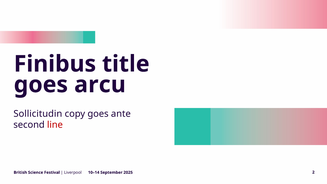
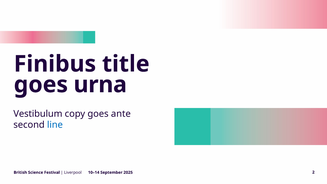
arcu: arcu -> urna
Sollicitudin: Sollicitudin -> Vestibulum
line colour: red -> blue
